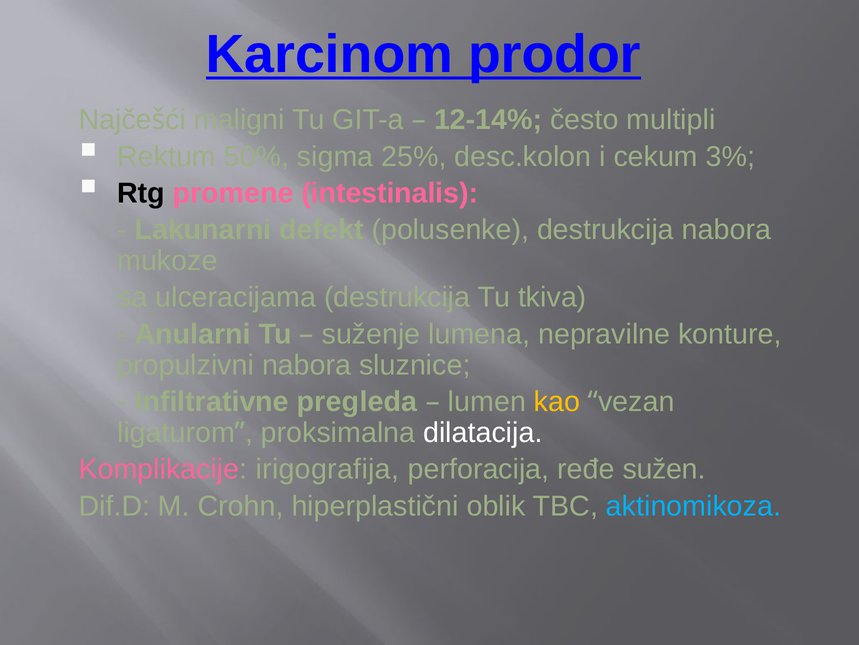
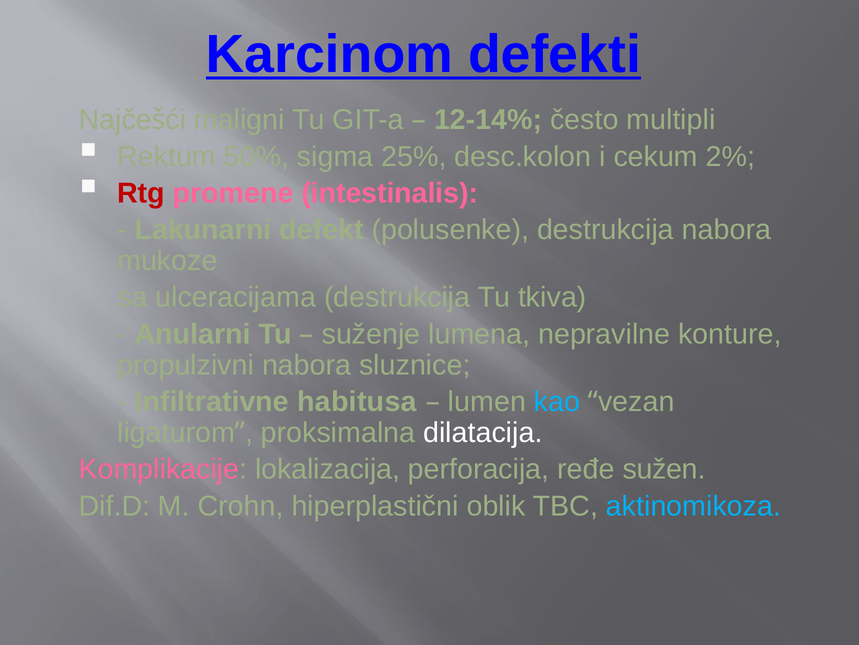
prodor: prodor -> defekti
3%: 3% -> 2%
Rtg colour: black -> red
pregleda: pregleda -> habitusa
kao colour: yellow -> light blue
irigografija: irigografija -> lokalizacija
